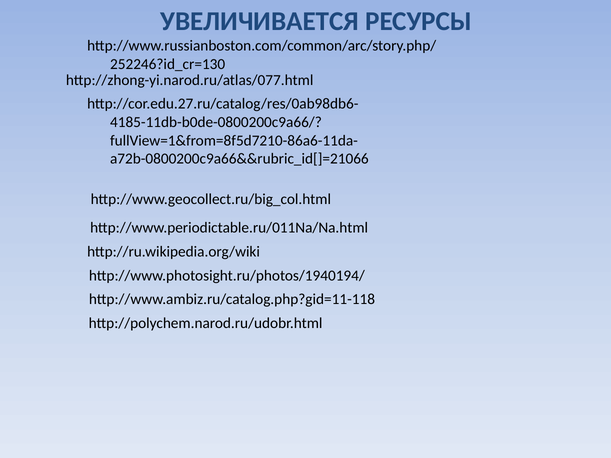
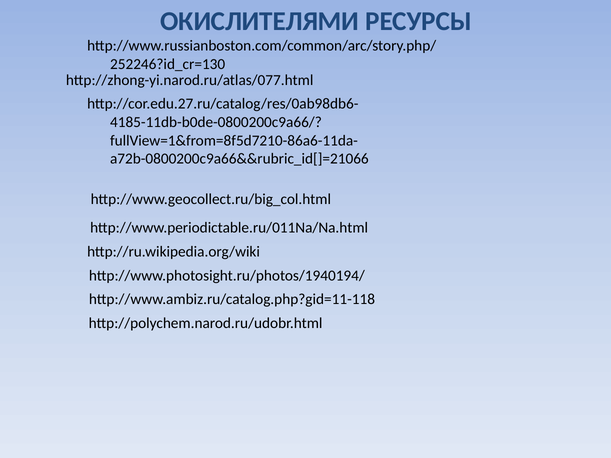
УВЕЛИЧИВАЕТСЯ: УВЕЛИЧИВАЕТСЯ -> ОКИСЛИТЕЛЯМИ
